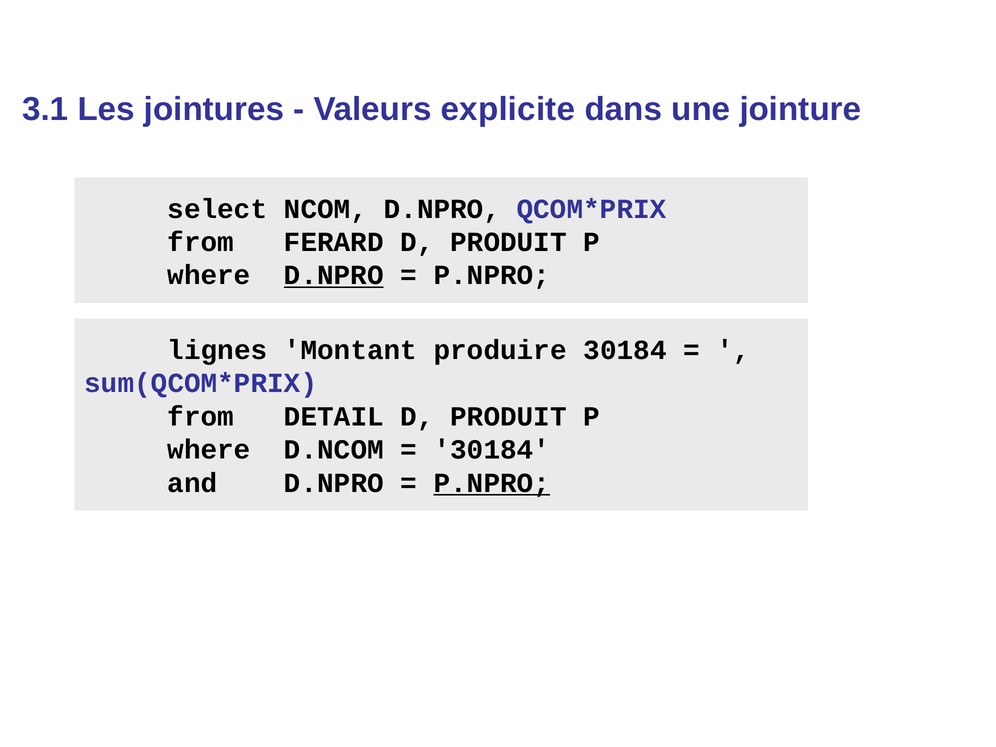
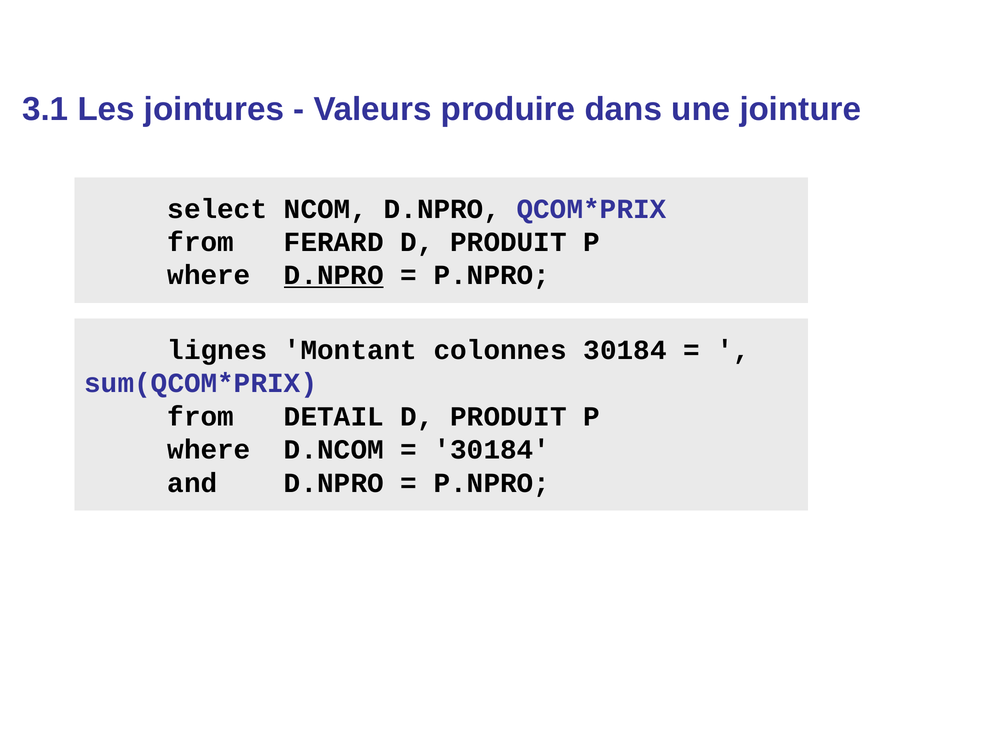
explicite: explicite -> produire
produire: produire -> colonnes
P.NPRO at (492, 483) underline: present -> none
